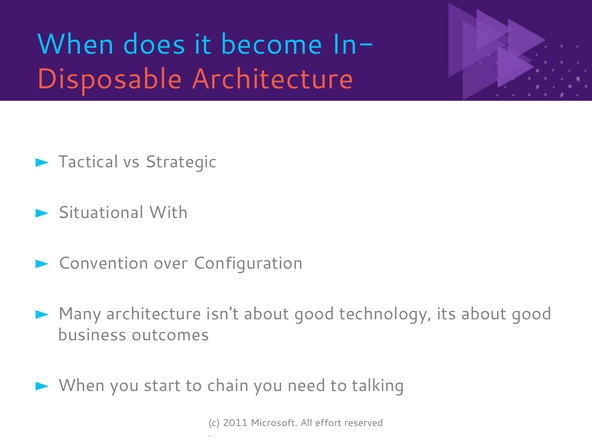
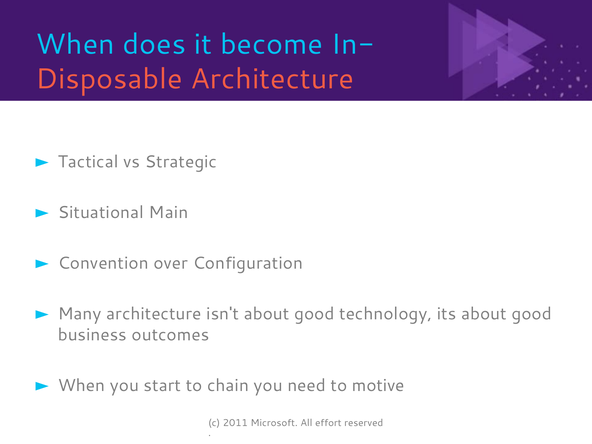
With: With -> Main
talking: talking -> motive
